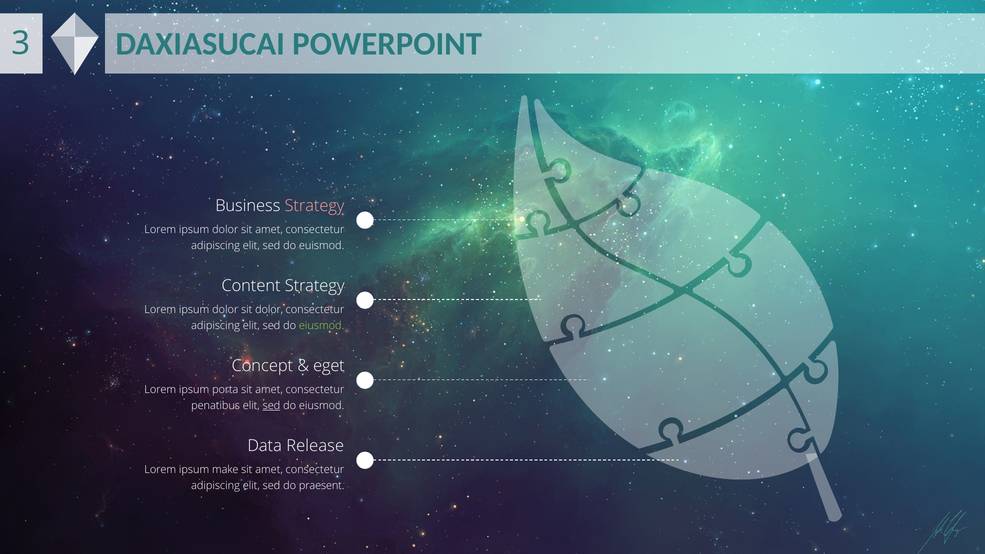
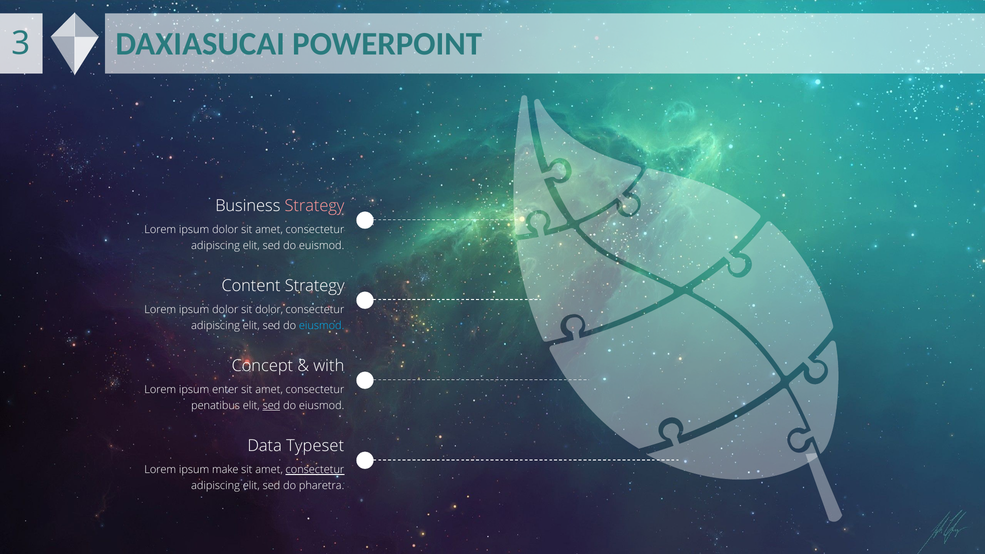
eiusmod at (322, 325) colour: light green -> light blue
eget: eget -> with
porta: porta -> enter
Release: Release -> Typeset
consectetur at (315, 470) underline: none -> present
praesent: praesent -> pharetra
